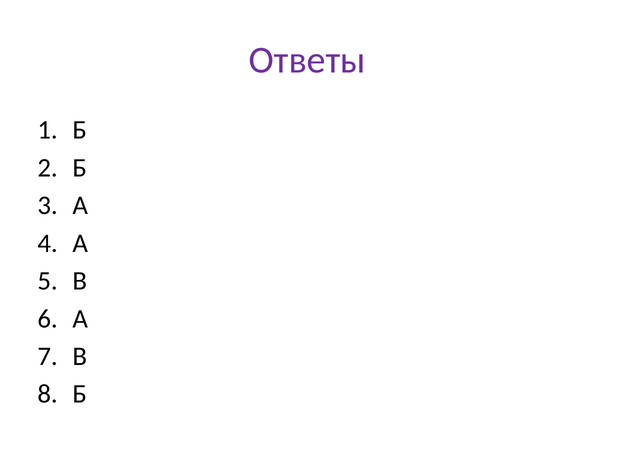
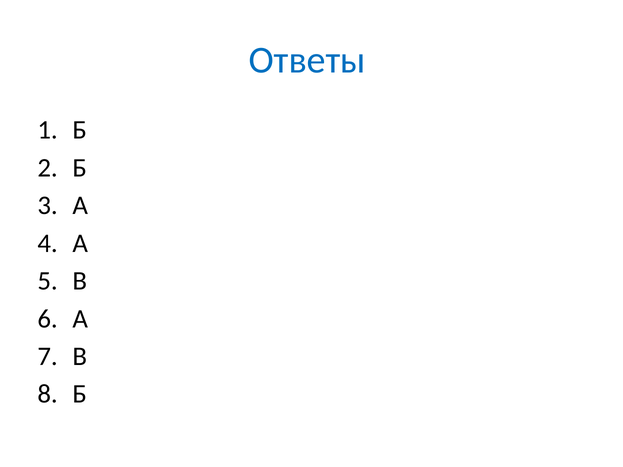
Ответы colour: purple -> blue
